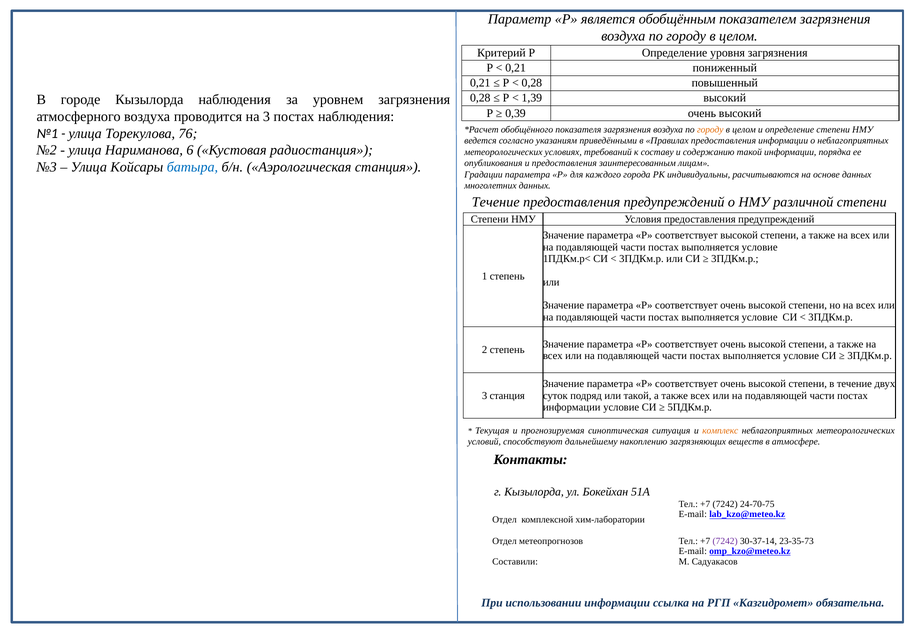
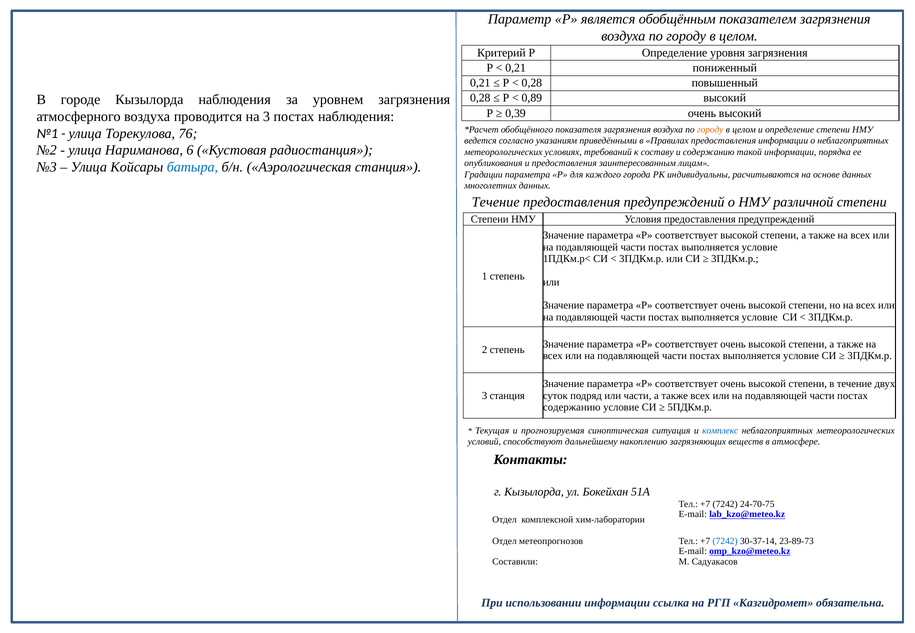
1,39: 1,39 -> 0,89
или такой: такой -> части
информации at (572, 408): информации -> содержанию
комплекс colour: orange -> blue
7242 at (725, 541) colour: purple -> blue
23-35-73: 23-35-73 -> 23-89-73
